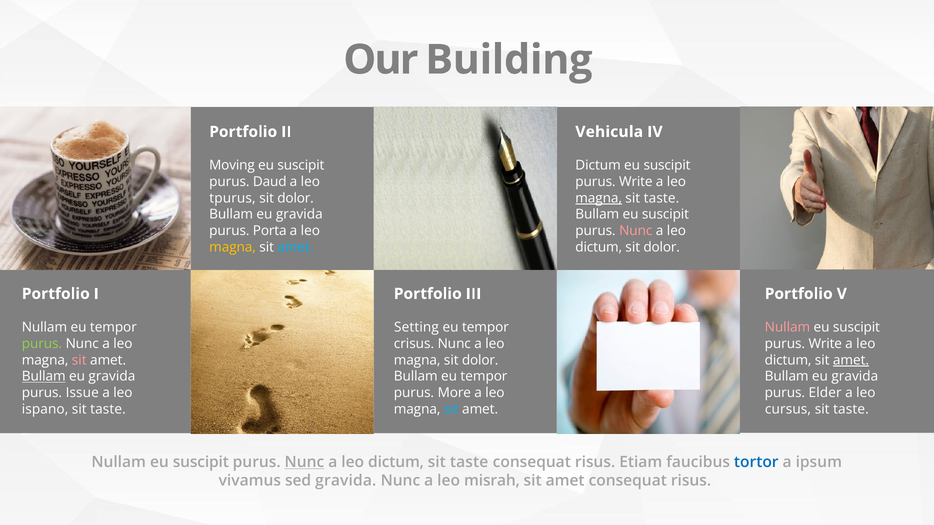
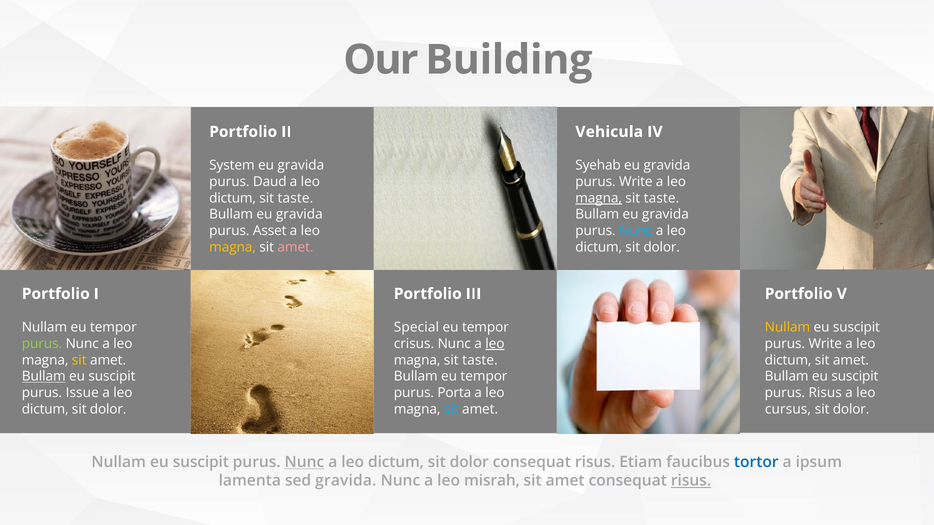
Moving: Moving -> System
suscipit at (301, 166): suscipit -> gravida
Dictum at (598, 166): Dictum -> Syehab
suscipit at (667, 166): suscipit -> gravida
tpurus at (232, 198): tpurus -> dictum
dolor at (296, 198): dolor -> taste
suscipit at (666, 215): suscipit -> gravida
Porta: Porta -> Asset
Nunc at (636, 231) colour: pink -> light blue
amet at (295, 247) colour: light blue -> pink
Setting: Setting -> Special
Nullam at (787, 328) colour: pink -> yellow
leo at (495, 344) underline: none -> present
sit at (79, 360) colour: pink -> yellow
dolor at (480, 360): dolor -> taste
amet at (851, 360) underline: present -> none
gravida at (112, 377): gravida -> suscipit
gravida at (855, 377): gravida -> suscipit
More: More -> Porta
purus Elder: Elder -> Risus
ispano at (45, 409): ispano -> dictum
taste at (108, 409): taste -> dolor
taste at (851, 409): taste -> dolor
taste at (469, 462): taste -> dolor
vivamus: vivamus -> lamenta
risus at (691, 481) underline: none -> present
